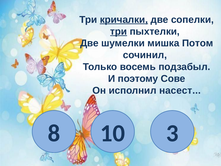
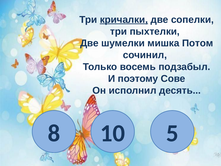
три at (119, 31) underline: present -> none
насест: насест -> десять
3: 3 -> 5
